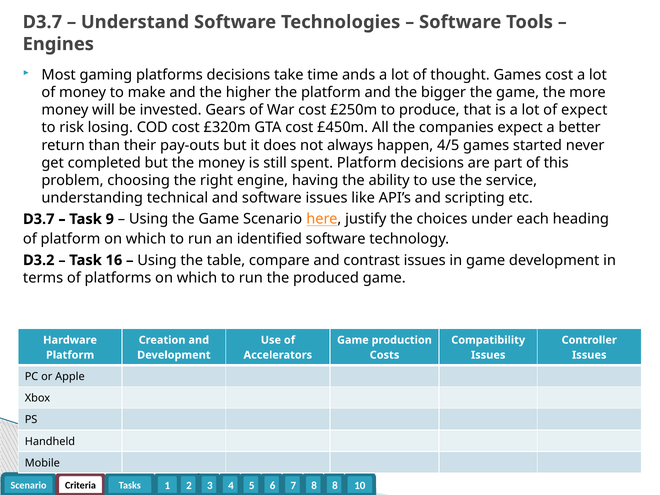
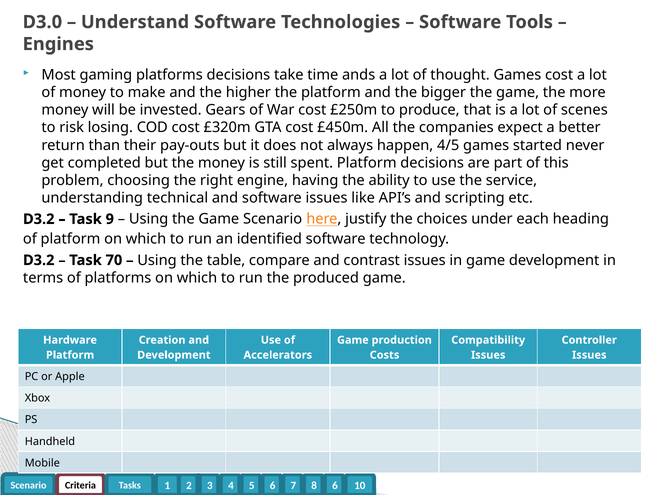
D3.7 at (42, 22): D3.7 -> D3.0
of expect: expect -> scenes
D3.7 at (39, 219): D3.7 -> D3.2
16: 16 -> 70
8 at (335, 486): 8 -> 6
